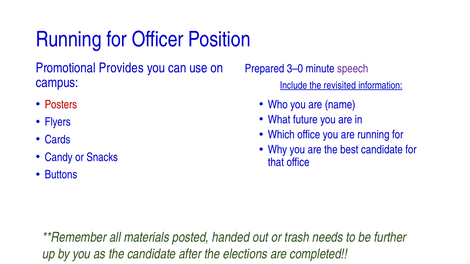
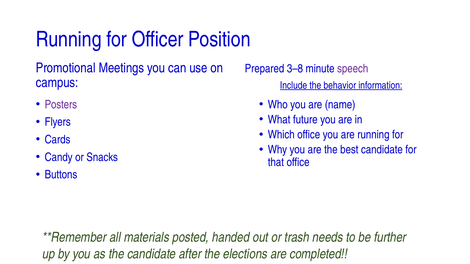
Provides: Provides -> Meetings
3–0: 3–0 -> 3–8
revisited: revisited -> behavior
Posters colour: red -> purple
